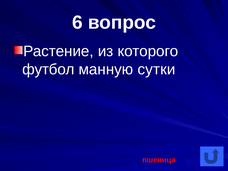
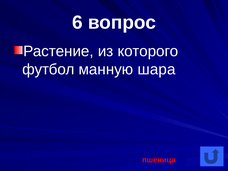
сутки: сутки -> шара
